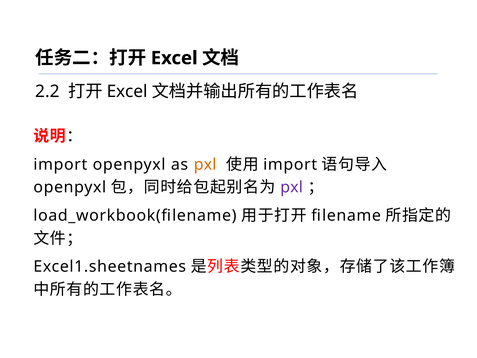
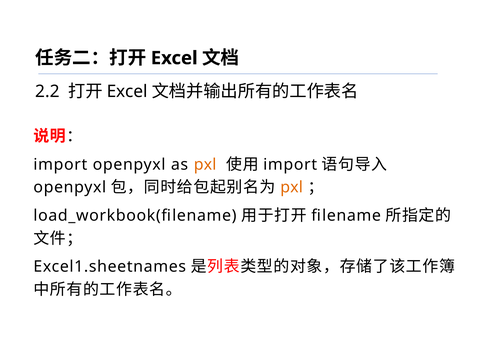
pxl at (292, 187) colour: purple -> orange
